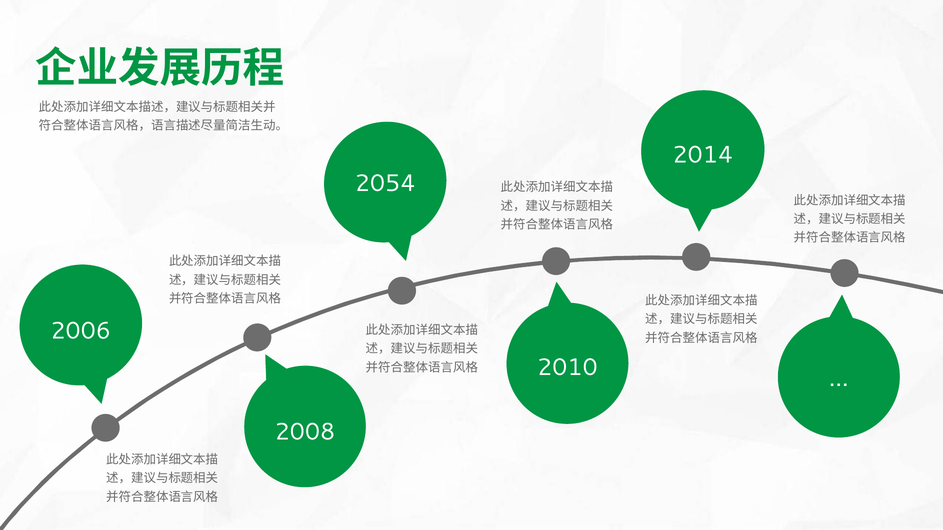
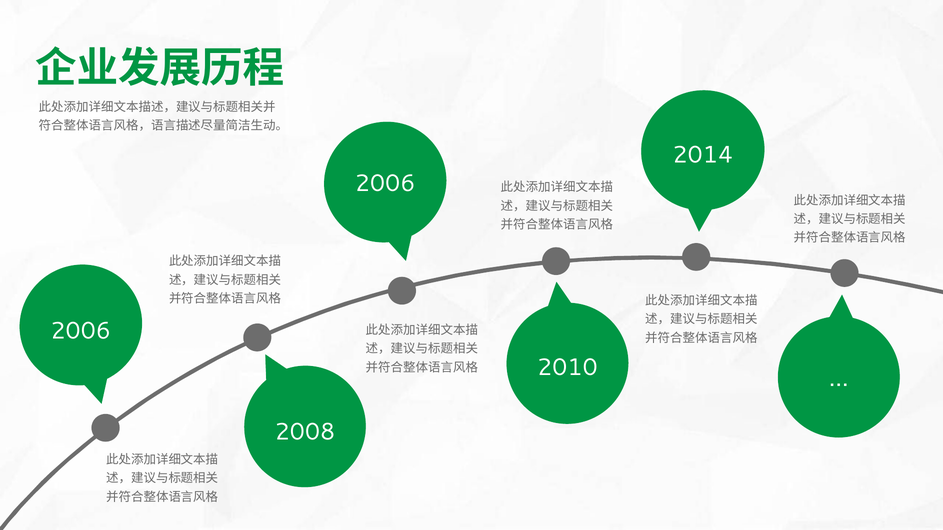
2054 at (385, 184): 2054 -> 2006
